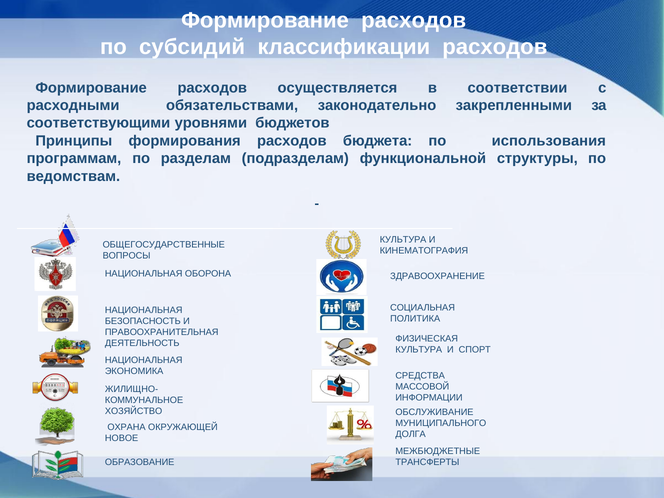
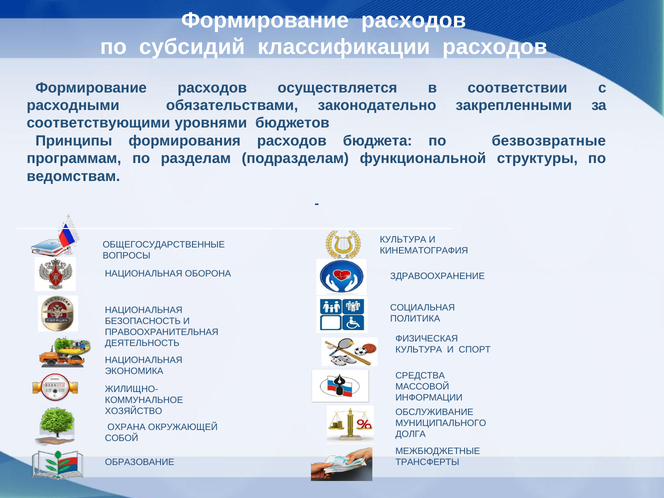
использования: использования -> безвозвратные
НОВОЕ: НОВОЕ -> СОБОЙ
